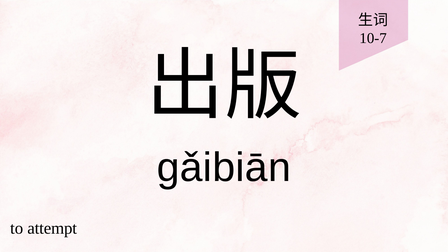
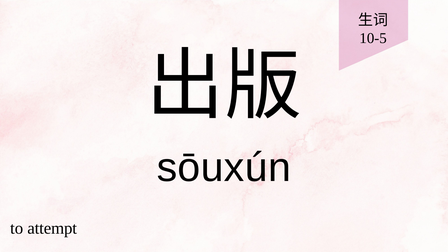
10-7: 10-7 -> 10-5
gǎibiān: gǎibiān -> sōuxún
